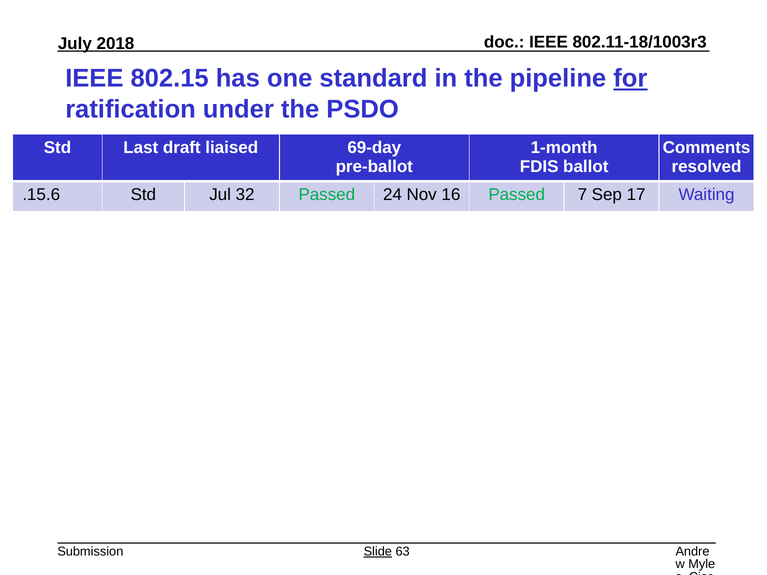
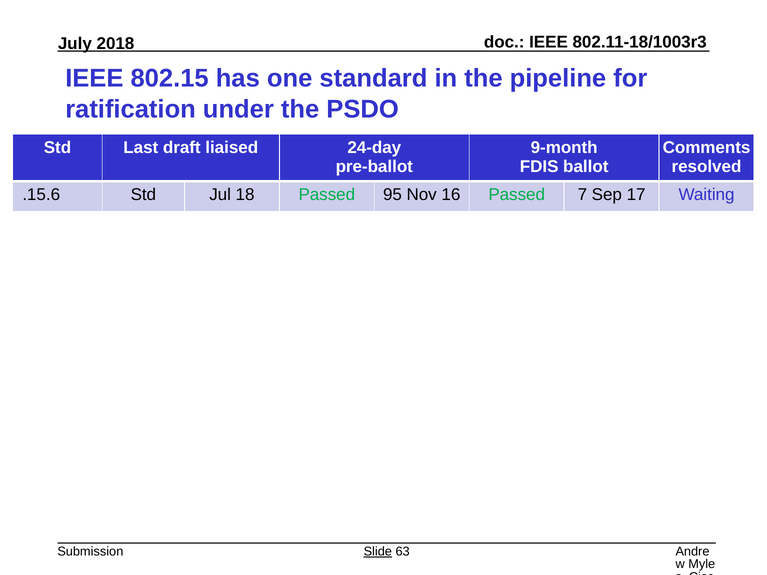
for underline: present -> none
69-day: 69-day -> 24-day
1-month: 1-month -> 9-month
32: 32 -> 18
24: 24 -> 95
